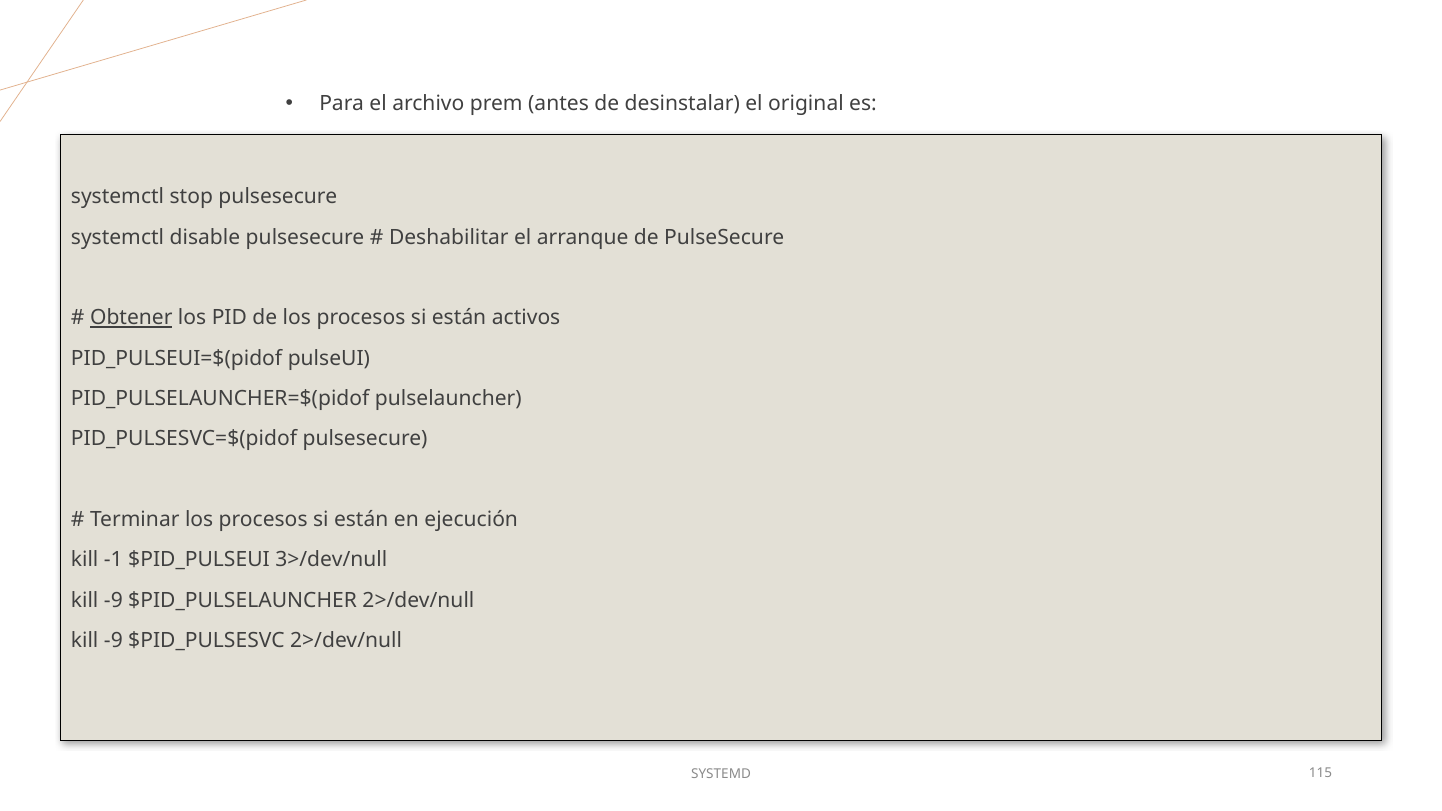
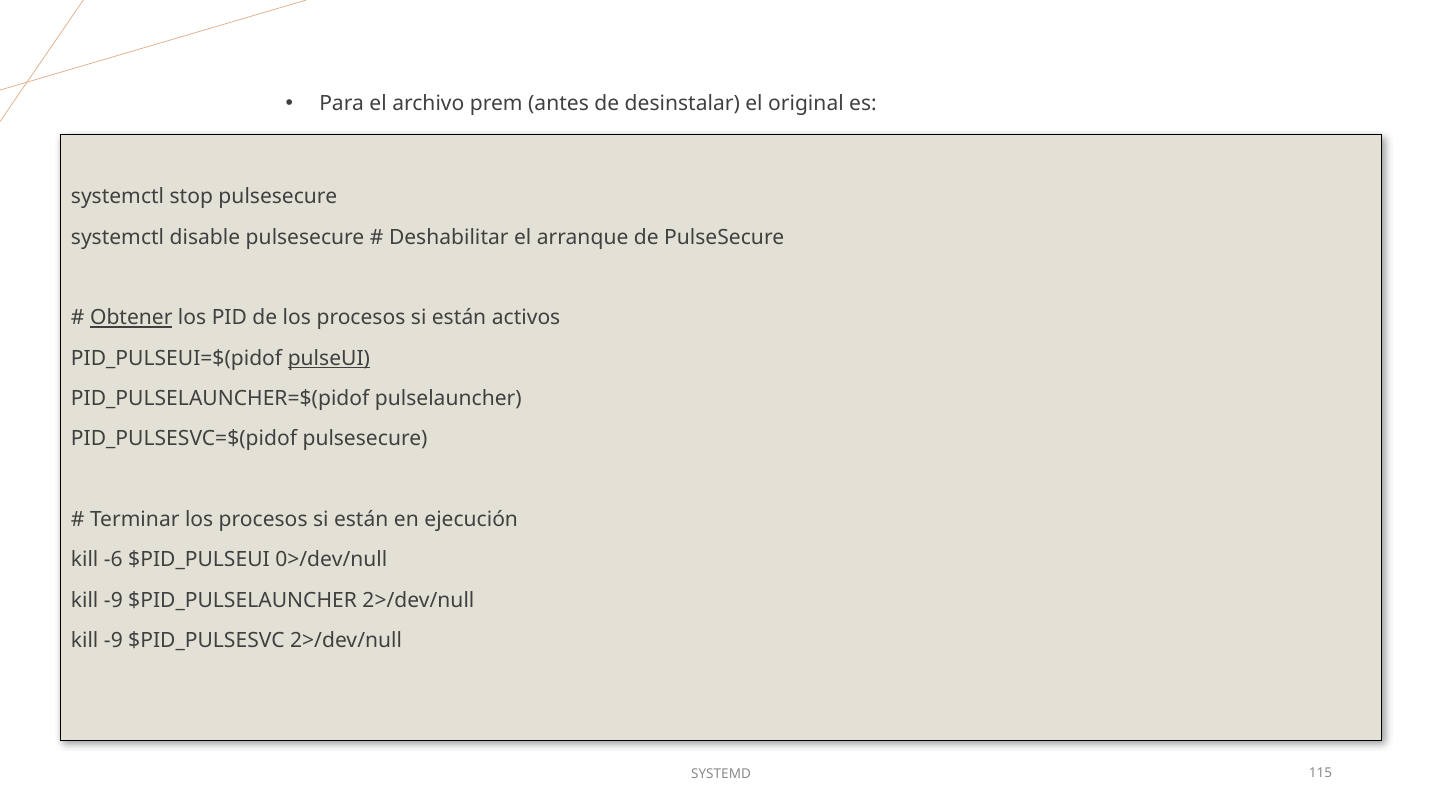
pulseUI underline: none -> present
-1: -1 -> -6
3>/dev/null: 3>/dev/null -> 0>/dev/null
